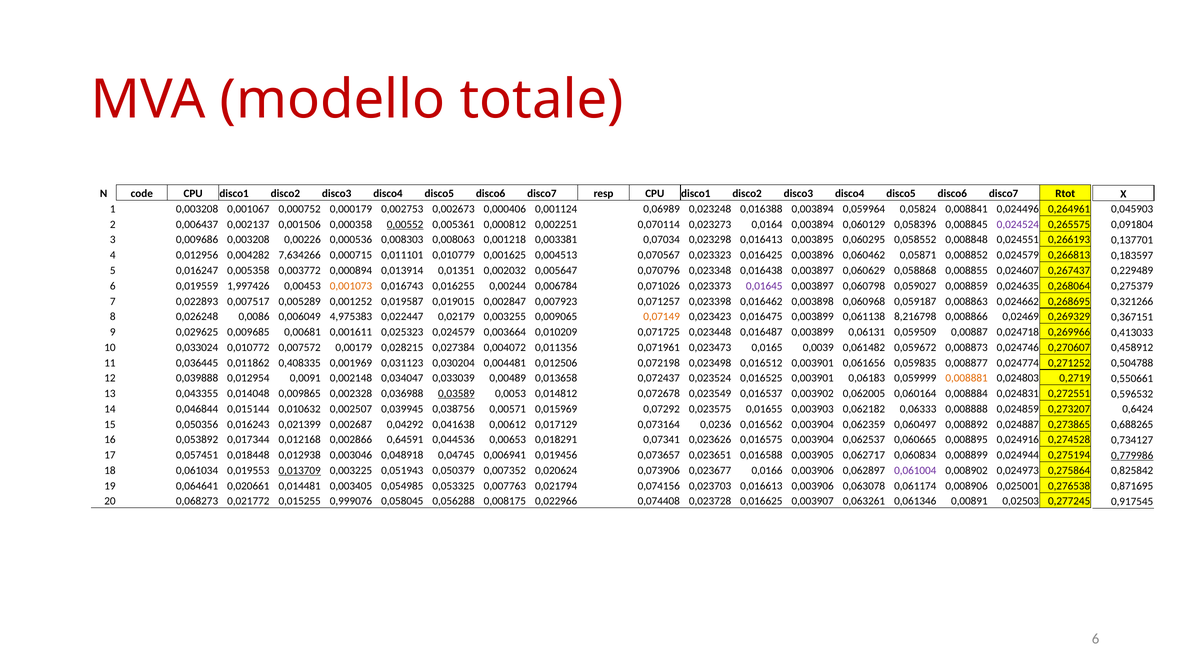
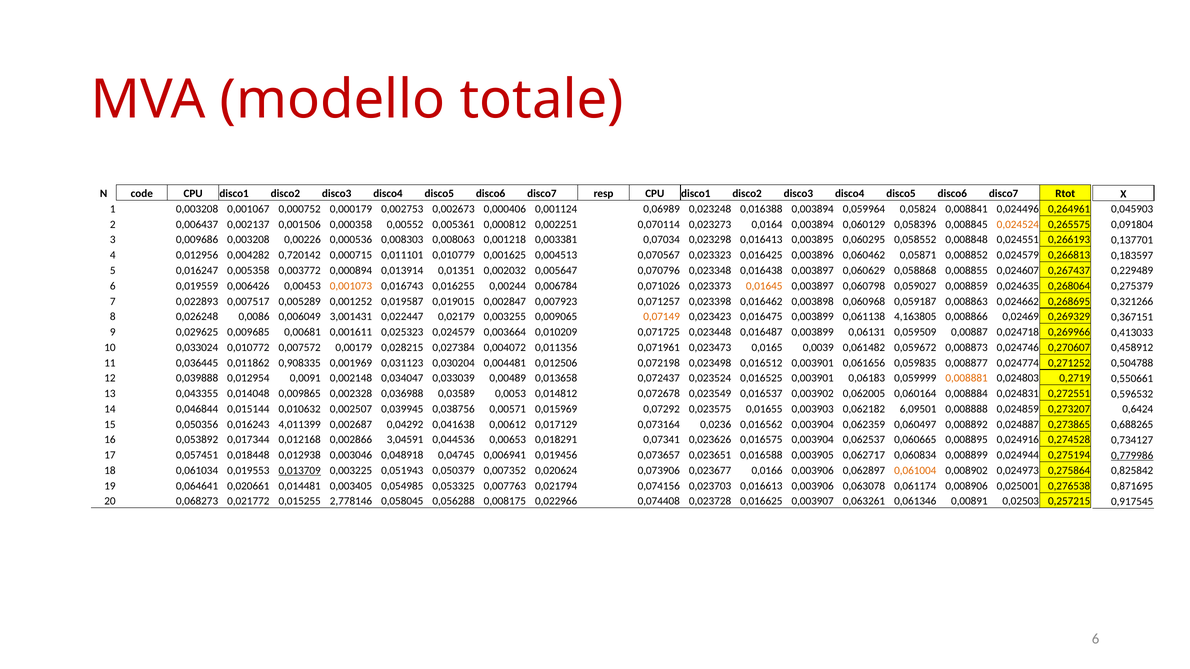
0,00552 underline: present -> none
0,024524 colour: purple -> orange
7,634266: 7,634266 -> 0,720142
1,997426: 1,997426 -> 0,006426
0,01645 colour: purple -> orange
4,975383: 4,975383 -> 3,001431
8,216798: 8,216798 -> 4,163805
0,408335: 0,408335 -> 0,908335
0,03589 underline: present -> none
0,06333: 0,06333 -> 6,09501
0,021399: 0,021399 -> 4,011399
0,64591: 0,64591 -> 3,04591
0,061004 colour: purple -> orange
0,999076: 0,999076 -> 2,778146
0,277245: 0,277245 -> 0,257215
